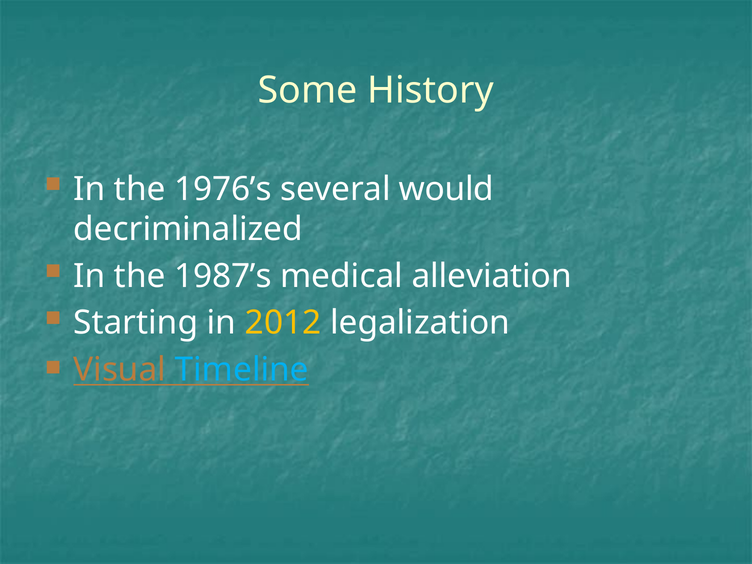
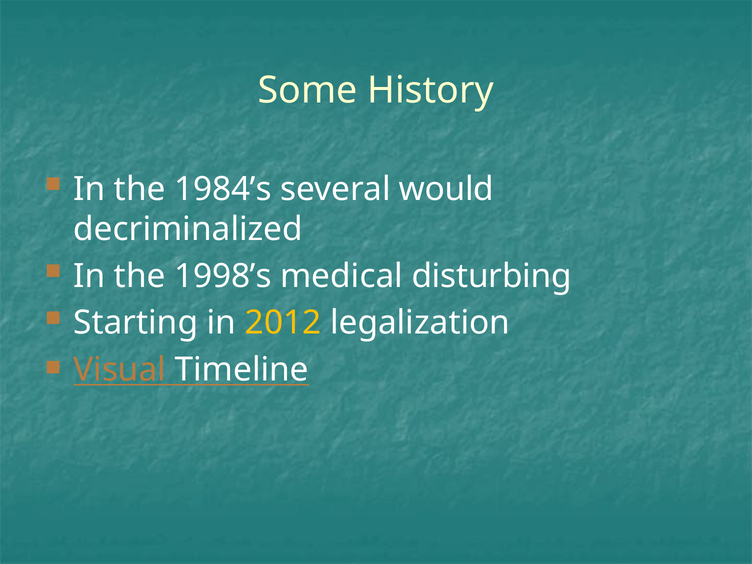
1976’s: 1976’s -> 1984’s
1987’s: 1987’s -> 1998’s
alleviation: alleviation -> disturbing
Timeline colour: light blue -> white
